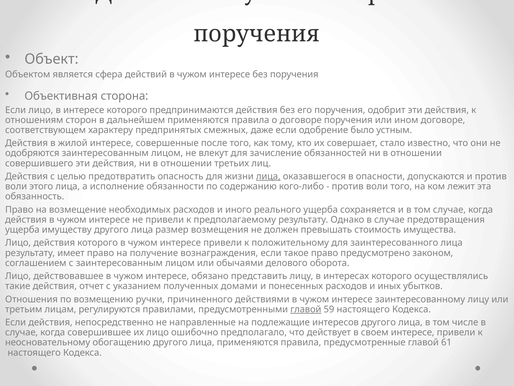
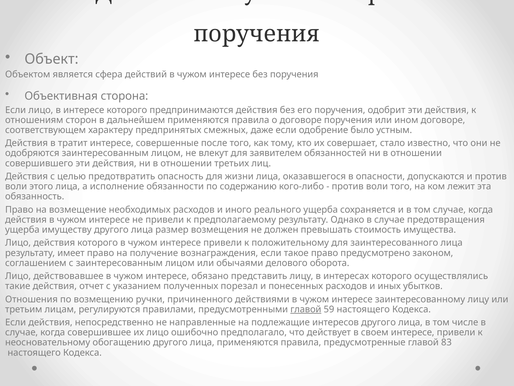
жилой: жилой -> тратит
зачисление: зачисление -> заявителем
лица at (268, 176) underline: present -> none
домами: домами -> порезал
61: 61 -> 83
